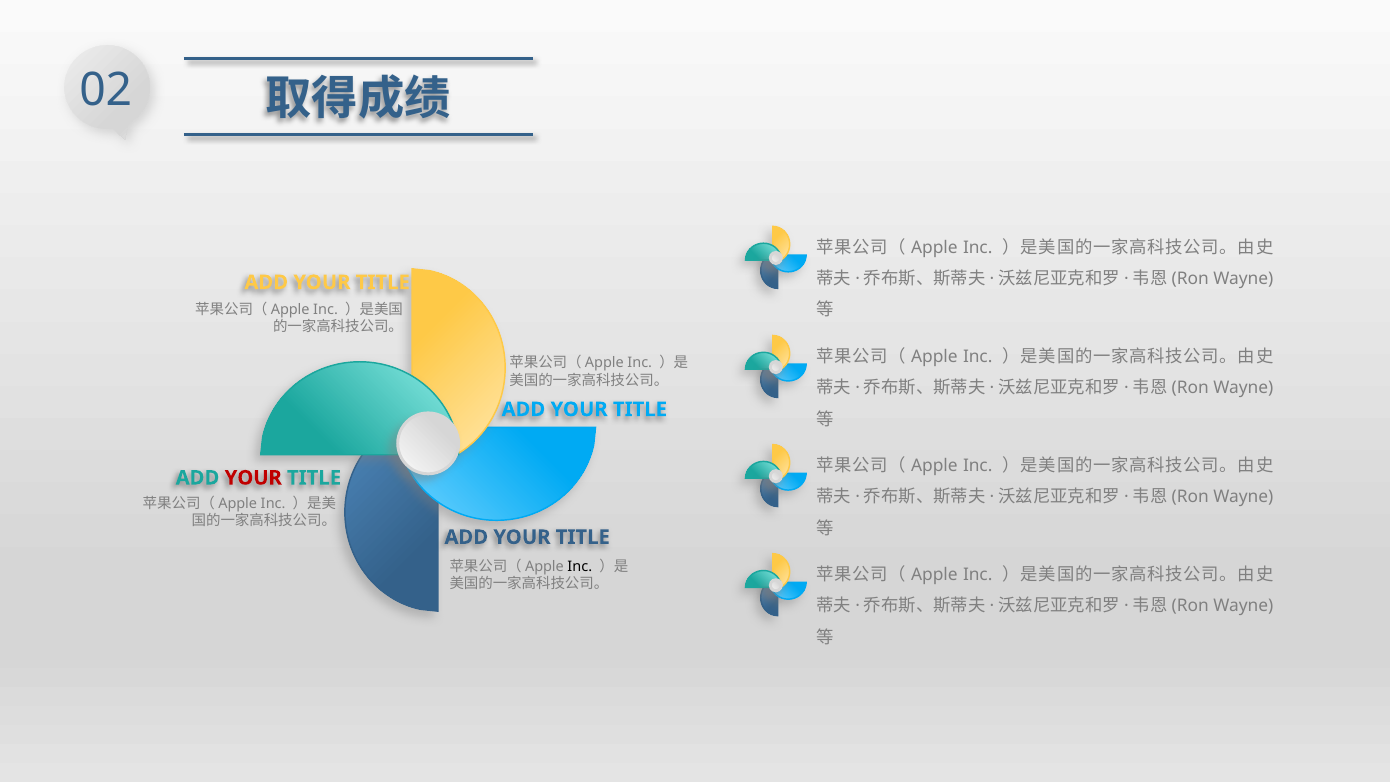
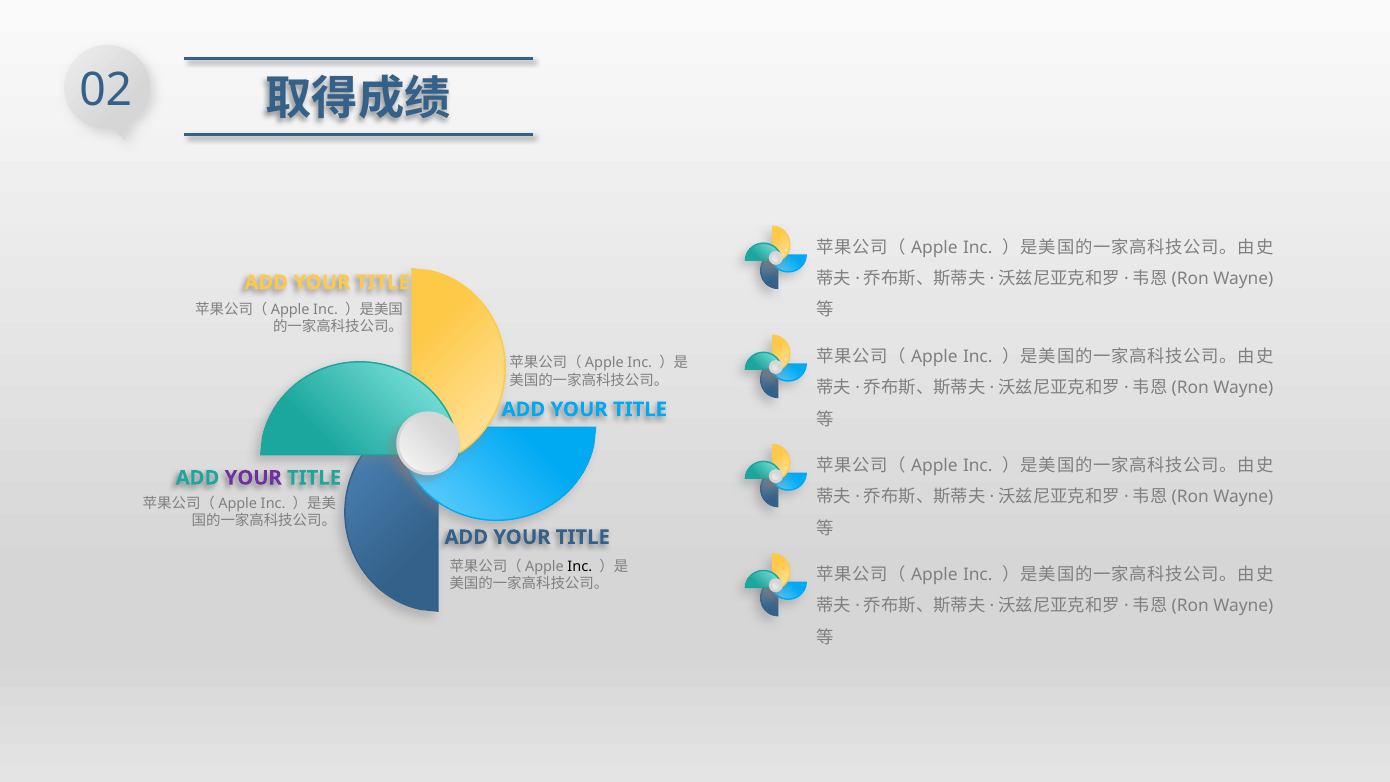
YOUR at (253, 478) colour: red -> purple
